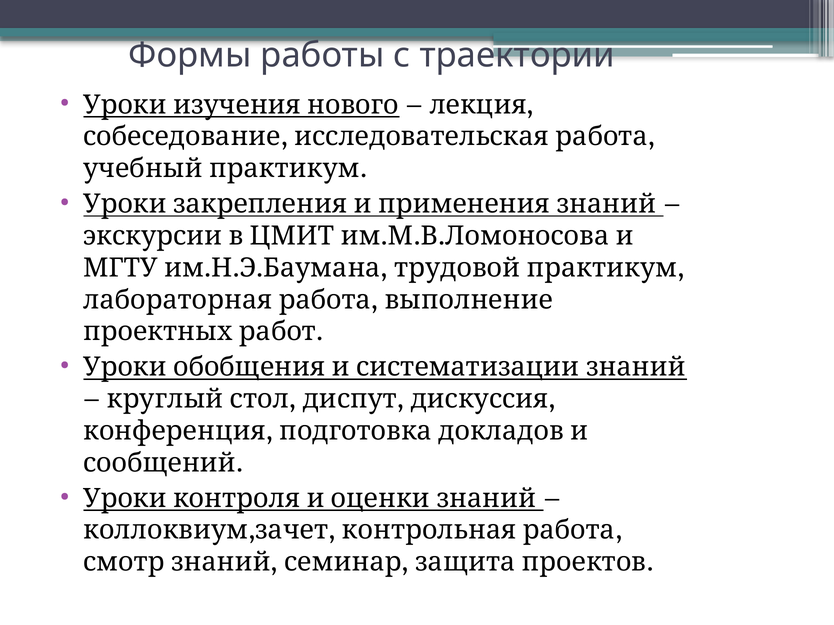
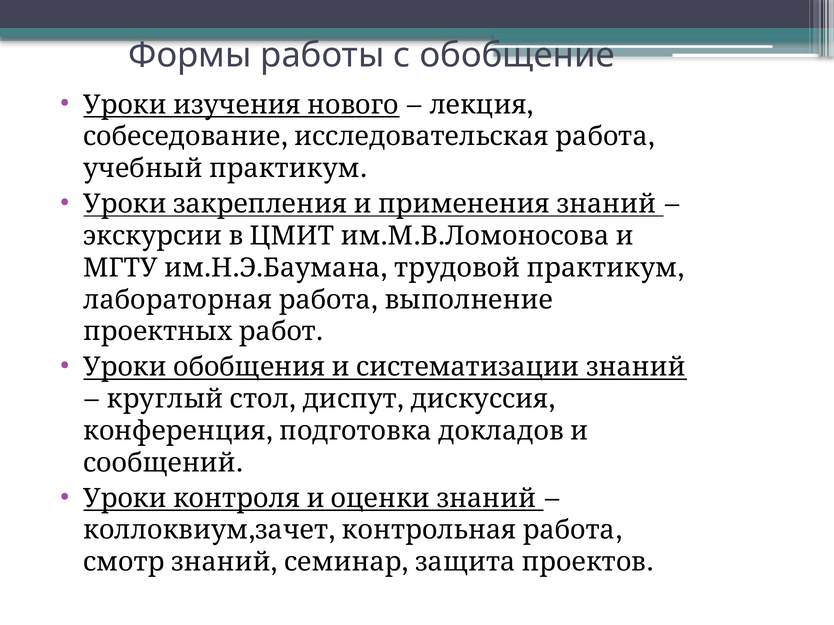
траектории: траектории -> обобщение
